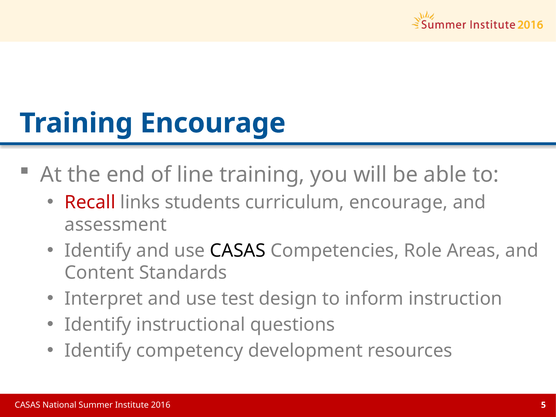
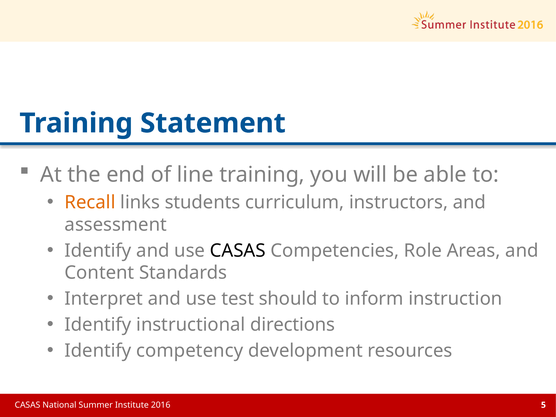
Training Encourage: Encourage -> Statement
Recall colour: red -> orange
curriculum encourage: encourage -> instructors
design: design -> should
questions: questions -> directions
